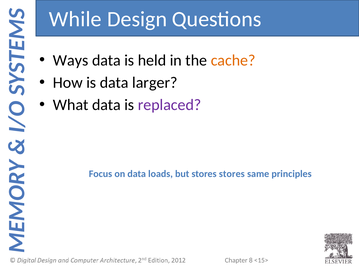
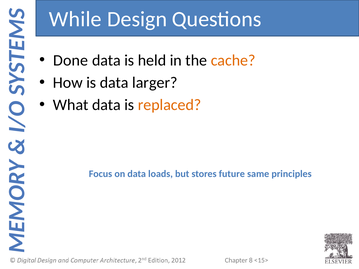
Ways: Ways -> Done
replaced colour: purple -> orange
stores stores: stores -> future
